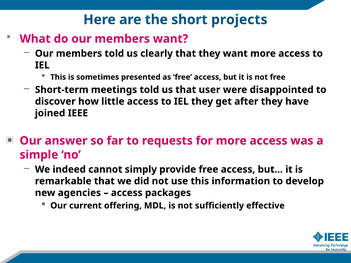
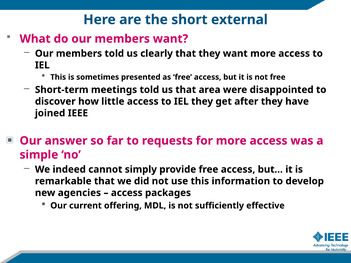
projects: projects -> external
user: user -> area
